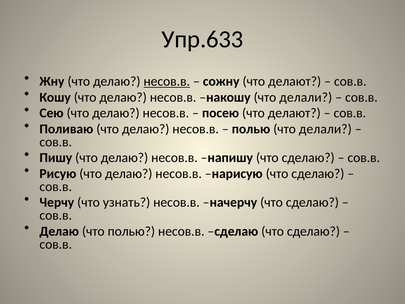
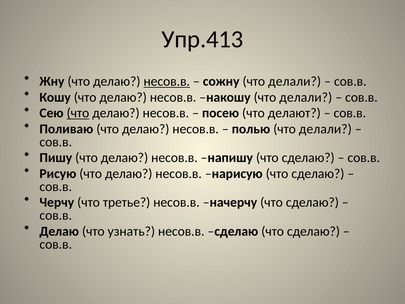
Упр.633: Упр.633 -> Упр.413
сожну что делают: делают -> делали
что at (78, 113) underline: none -> present
узнать: узнать -> третье
что полью: полью -> узнать
